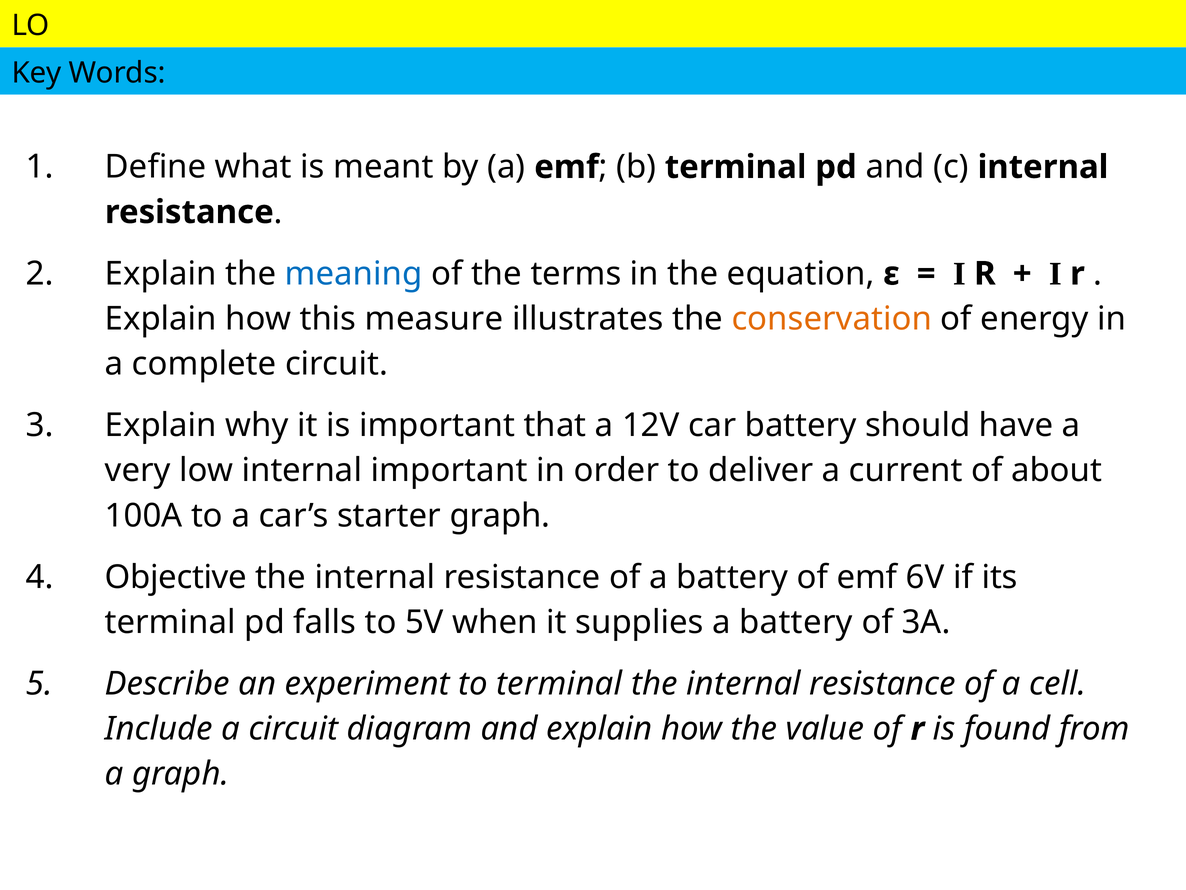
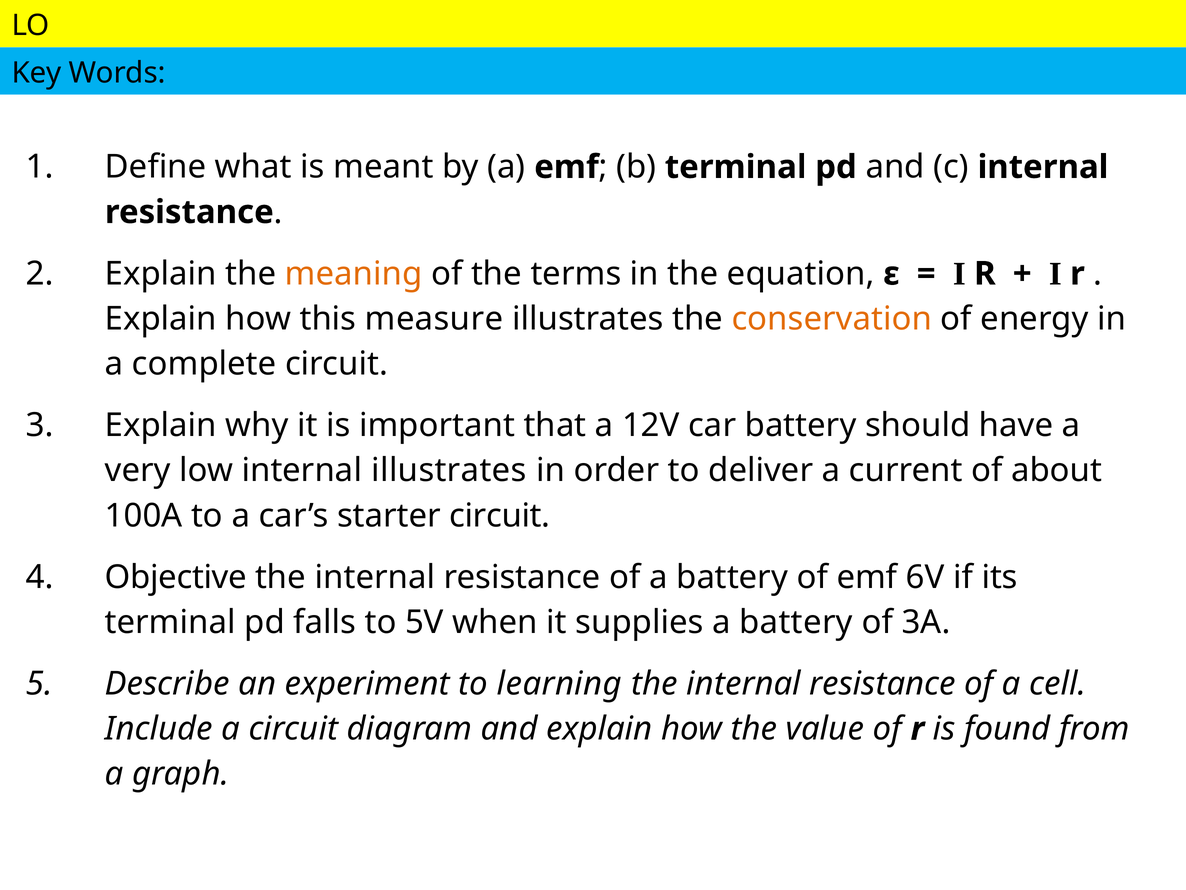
meaning colour: blue -> orange
internal important: important -> illustrates
starter graph: graph -> circuit
to terminal: terminal -> learning
